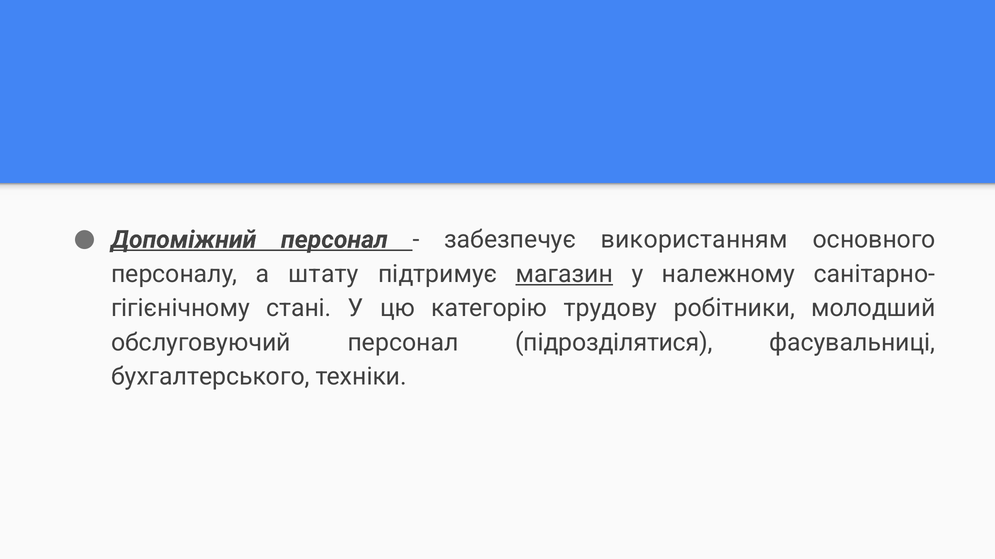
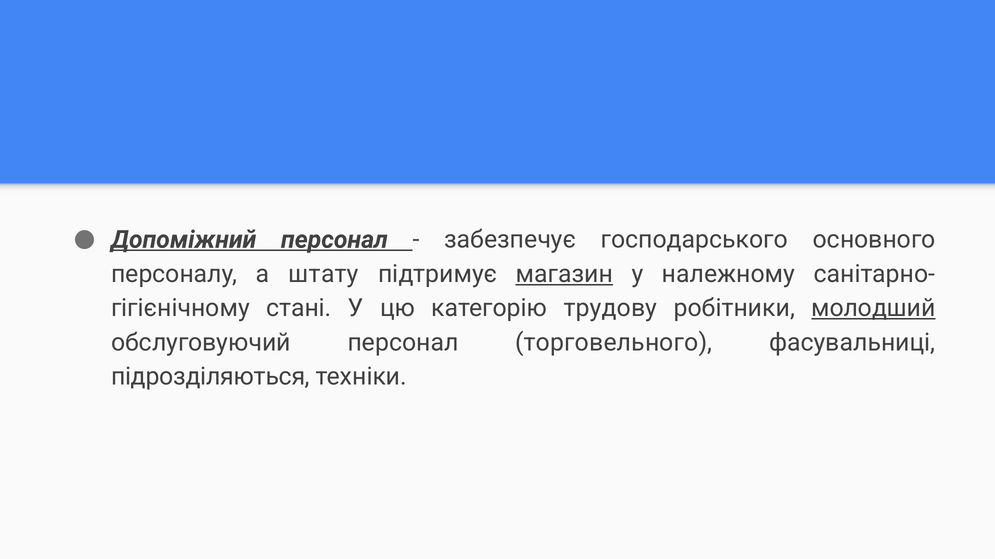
використанням: використанням -> господарського
молодший underline: none -> present
підрозділятися: підрозділятися -> торговельного
бухгалтерського: бухгалтерського -> підрозділяються
